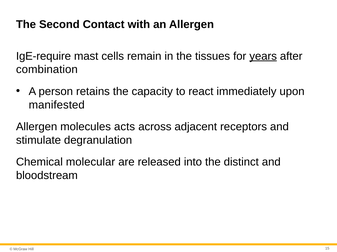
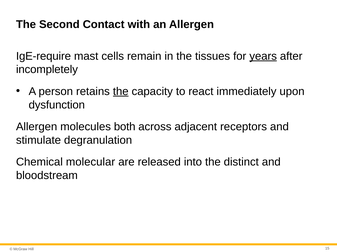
combination: combination -> incompletely
the at (121, 92) underline: none -> present
manifested: manifested -> dysfunction
acts: acts -> both
